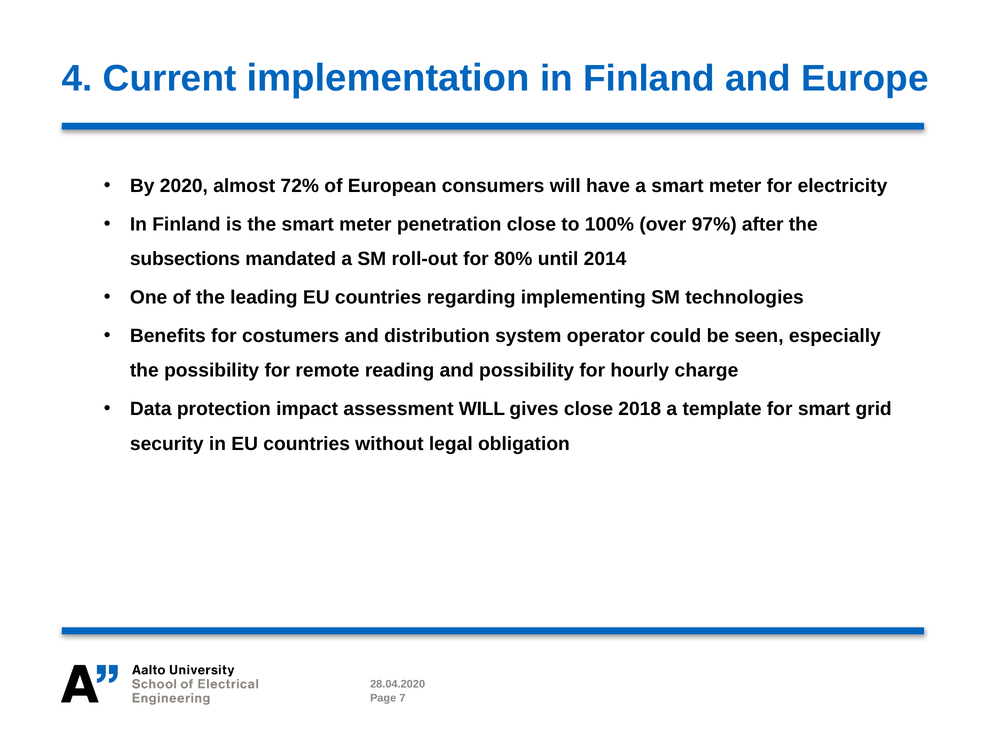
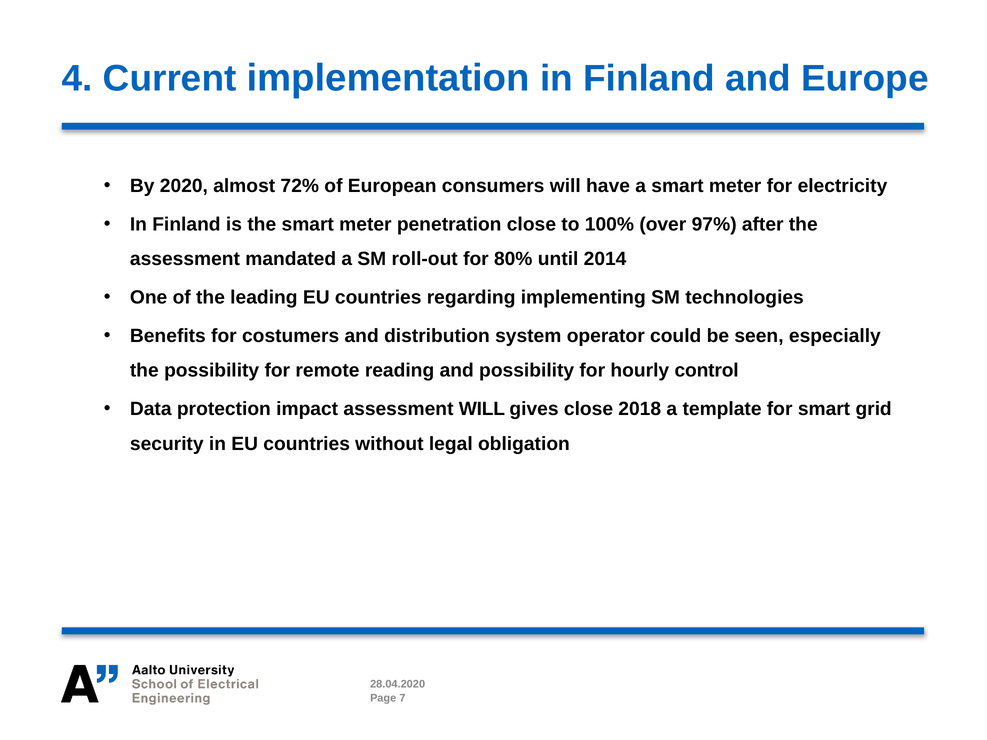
subsections at (185, 259): subsections -> assessment
charge: charge -> control
